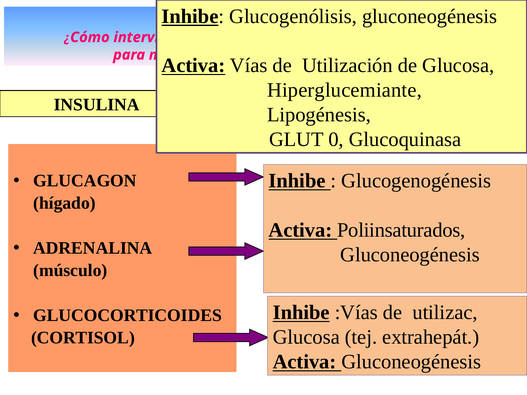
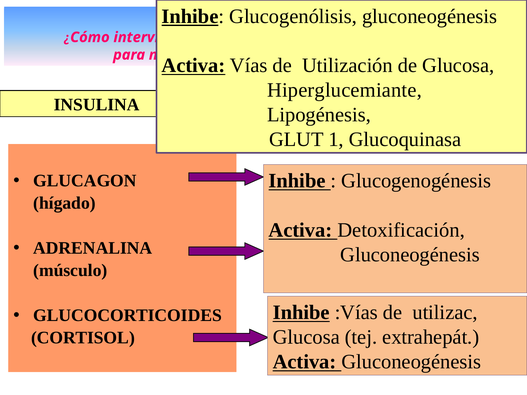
0: 0 -> 1
Poliinsaturados: Poliinsaturados -> Detoxificación
